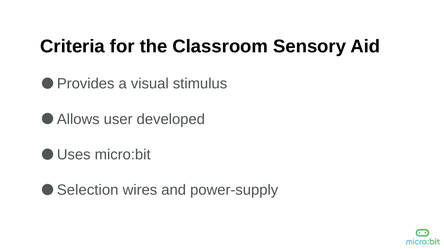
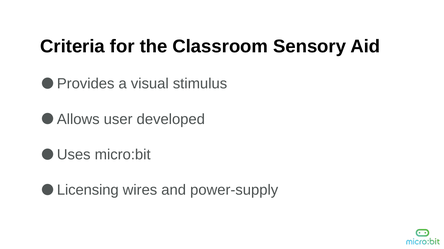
Selection: Selection -> Licensing
